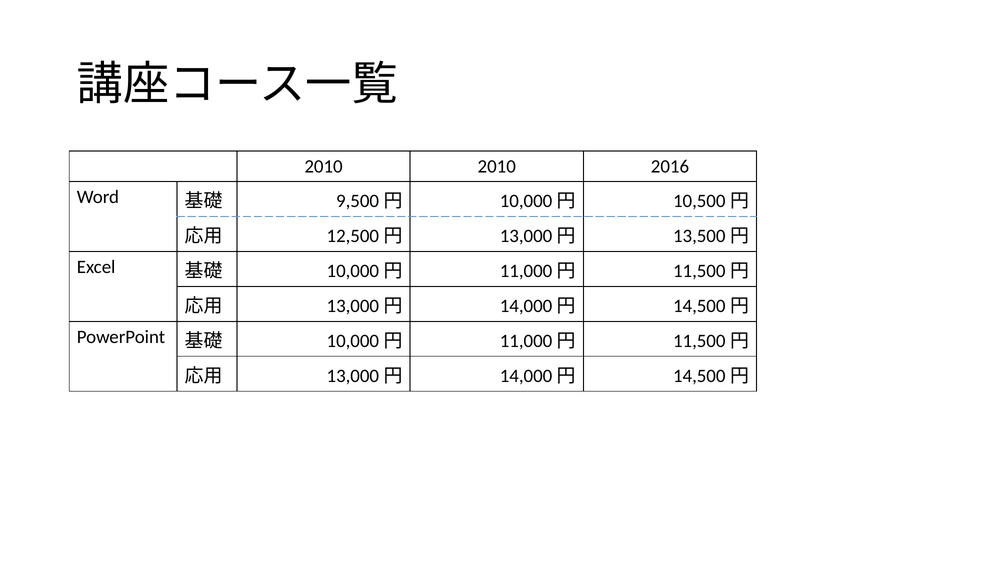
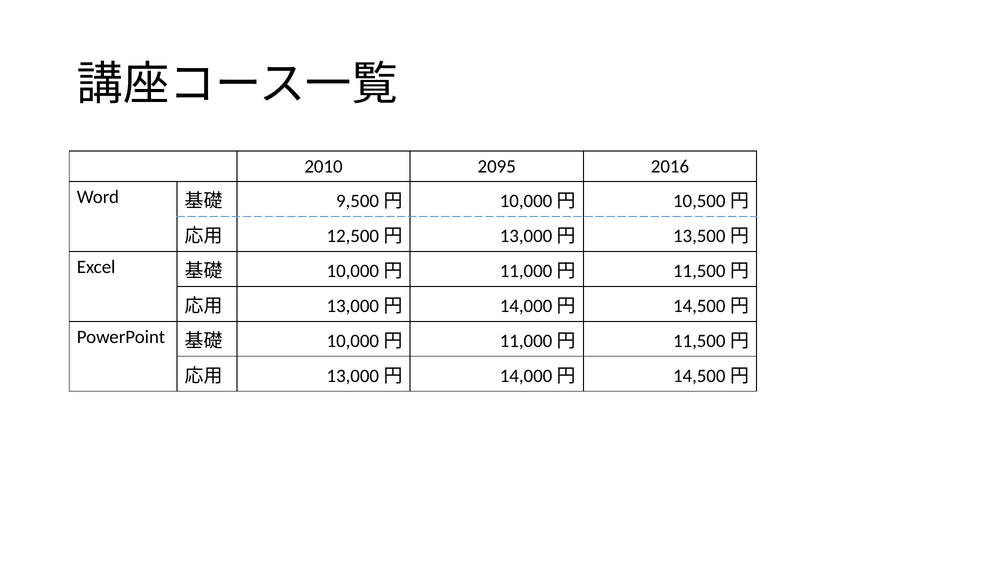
2010 2010: 2010 -> 2095
